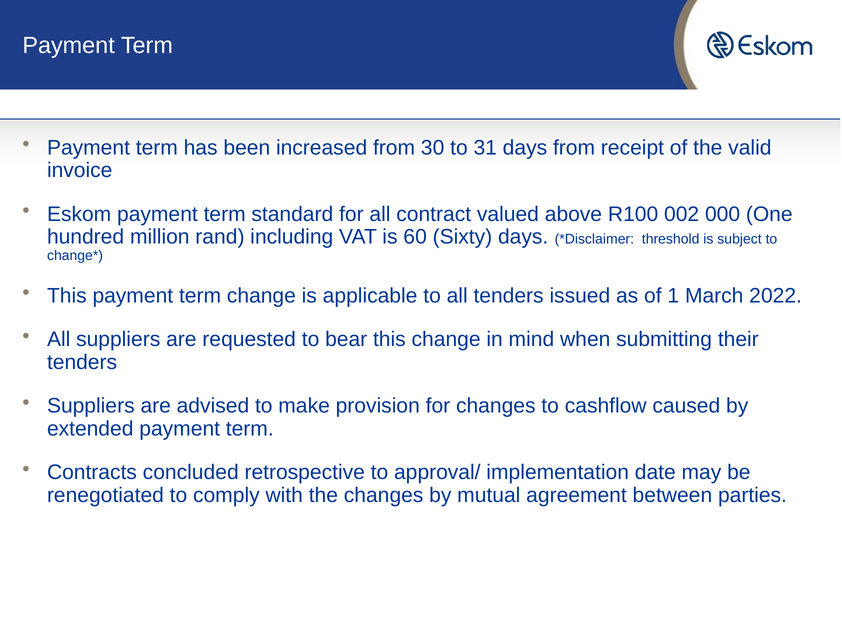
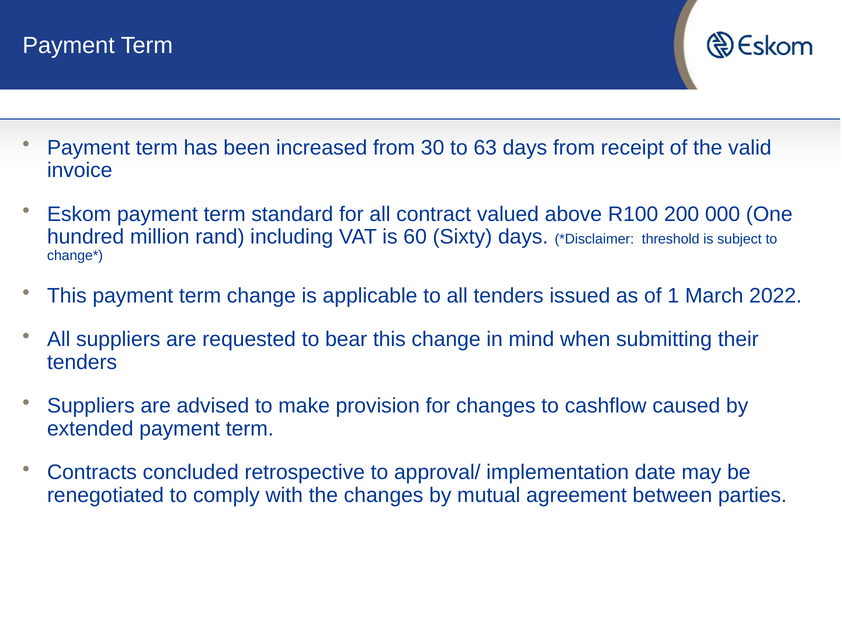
31: 31 -> 63
002: 002 -> 200
